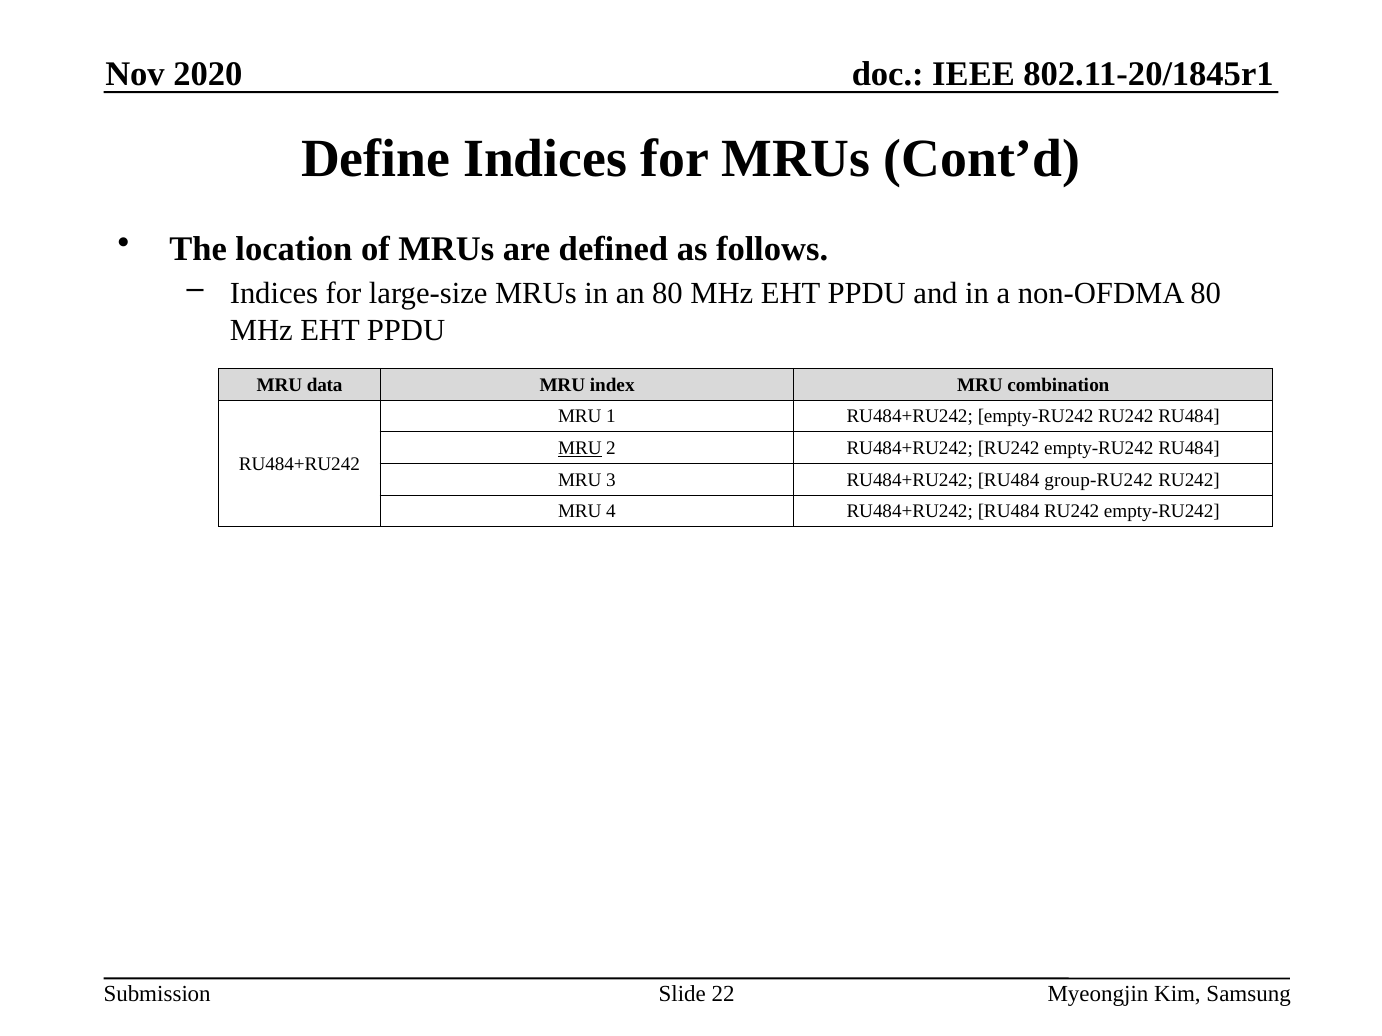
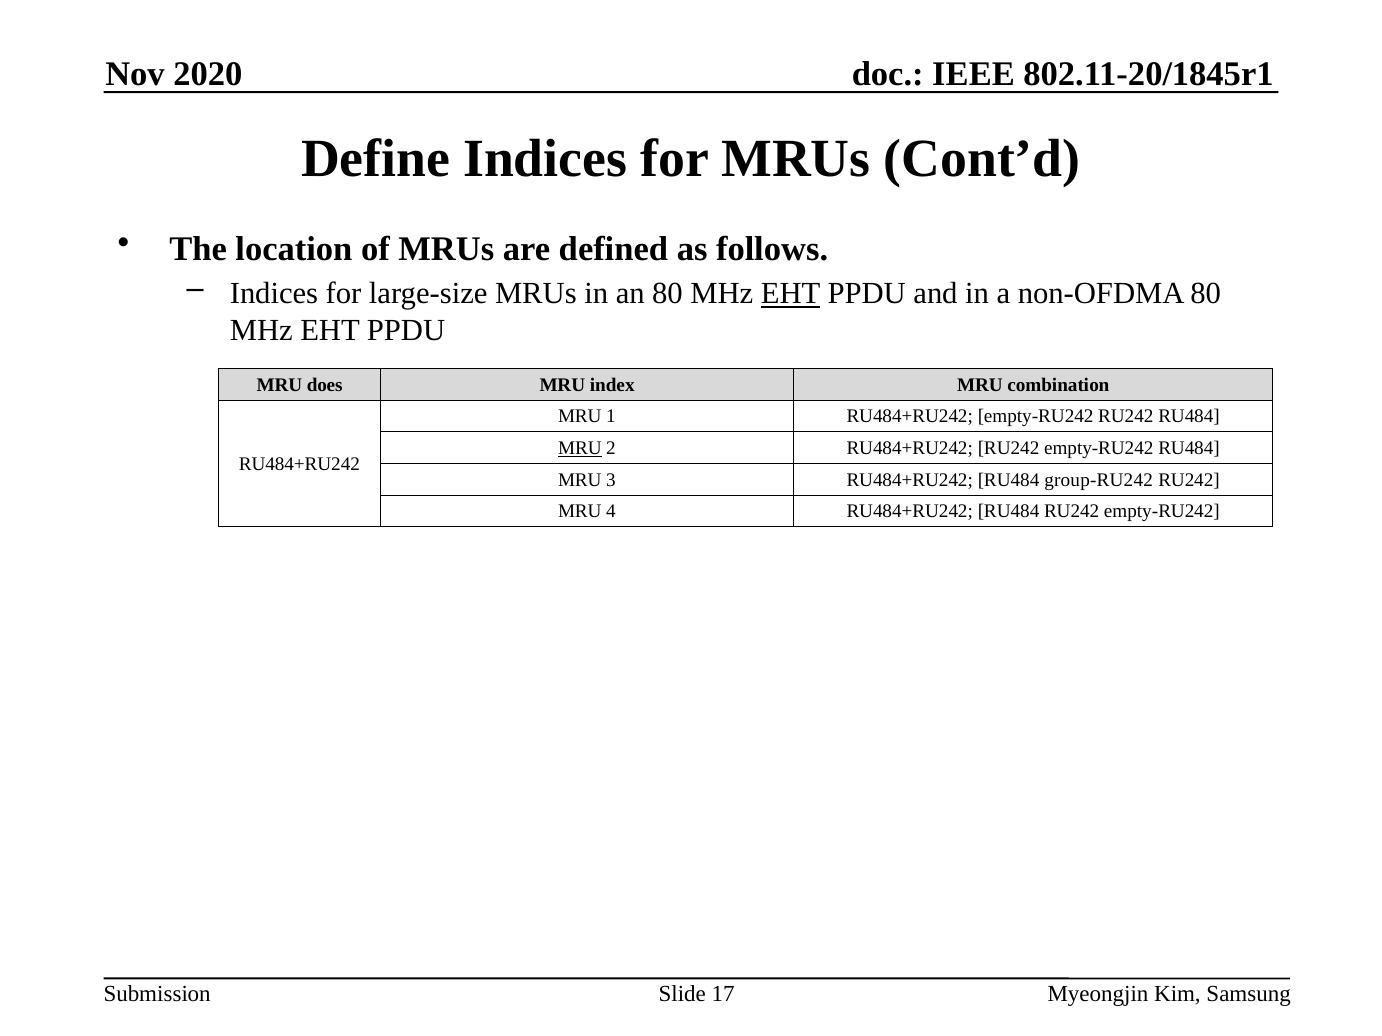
EHT at (791, 294) underline: none -> present
data: data -> does
22: 22 -> 17
